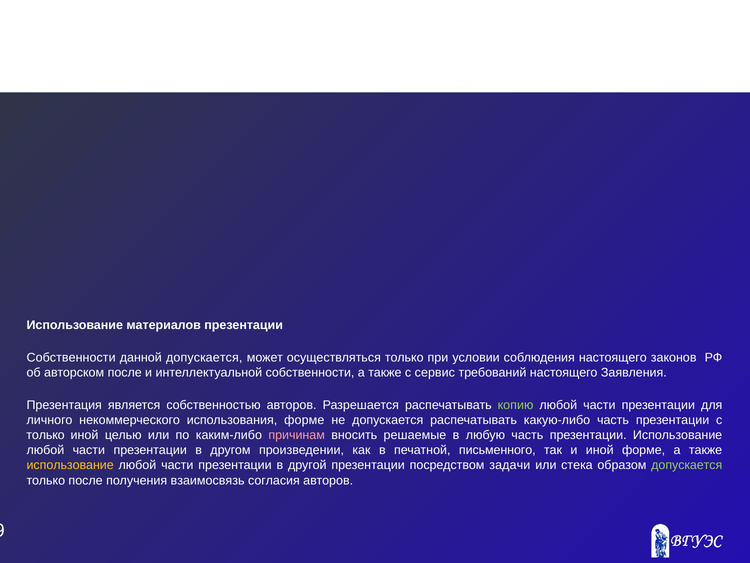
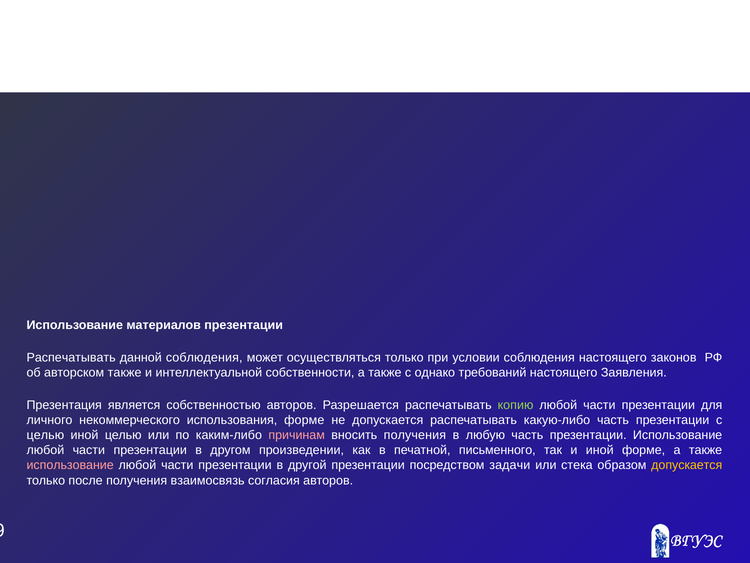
Собственности at (71, 357): Собственности -> Распечатывать
данной допускается: допускается -> соблюдения
авторском после: после -> также
сервис: сервис -> однако
только at (45, 435): только -> целью
вносить решаемые: решаемые -> получения
использование at (70, 465) colour: yellow -> pink
допускается at (687, 465) colour: light green -> yellow
